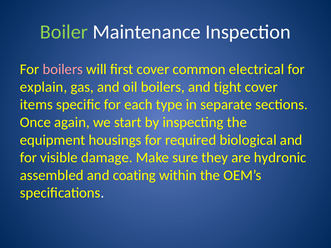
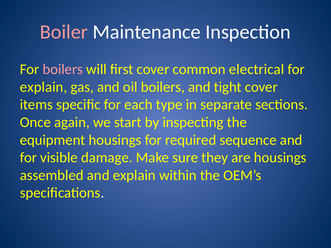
Boiler colour: light green -> pink
biological: biological -> sequence
are hydronic: hydronic -> housings
and coating: coating -> explain
